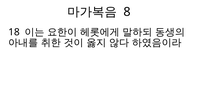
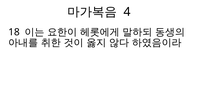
8: 8 -> 4
